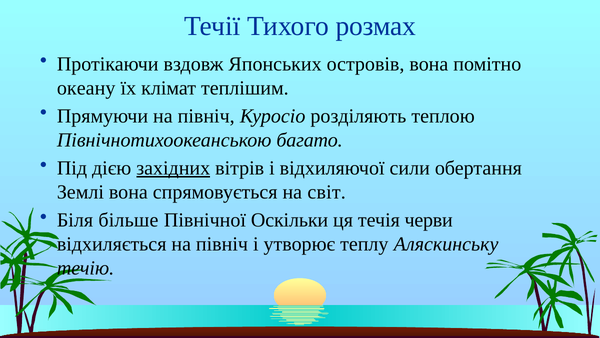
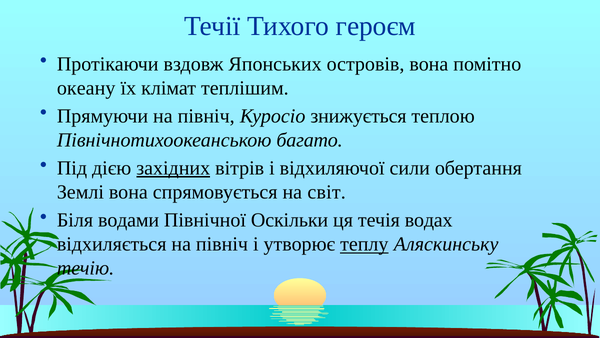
розмах: розмах -> героєм
розділяють: розділяють -> знижується
більше: більше -> водами
черви: черви -> водах
теплу underline: none -> present
